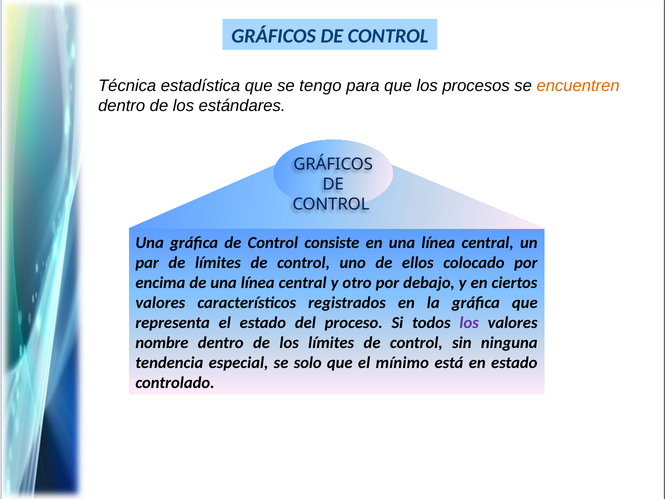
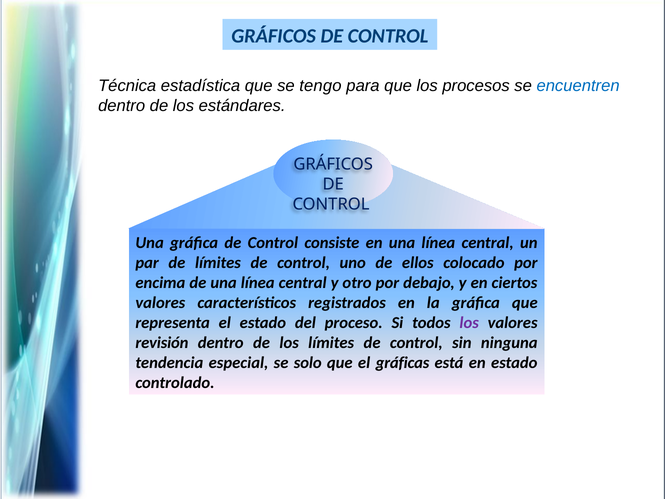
encuentren colour: orange -> blue
nombre: nombre -> revisión
mínimo: mínimo -> gráficas
